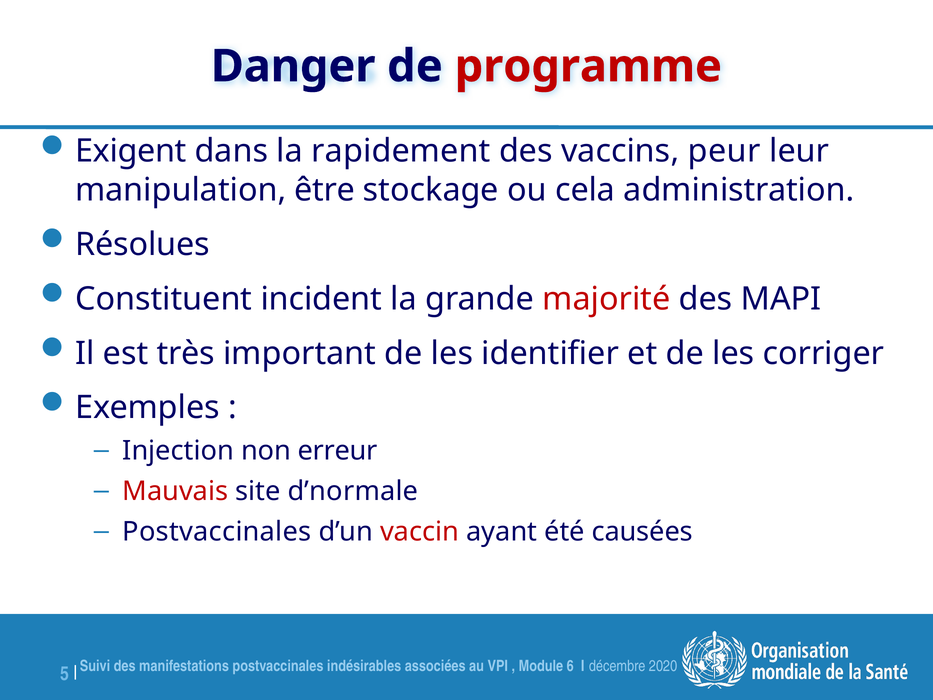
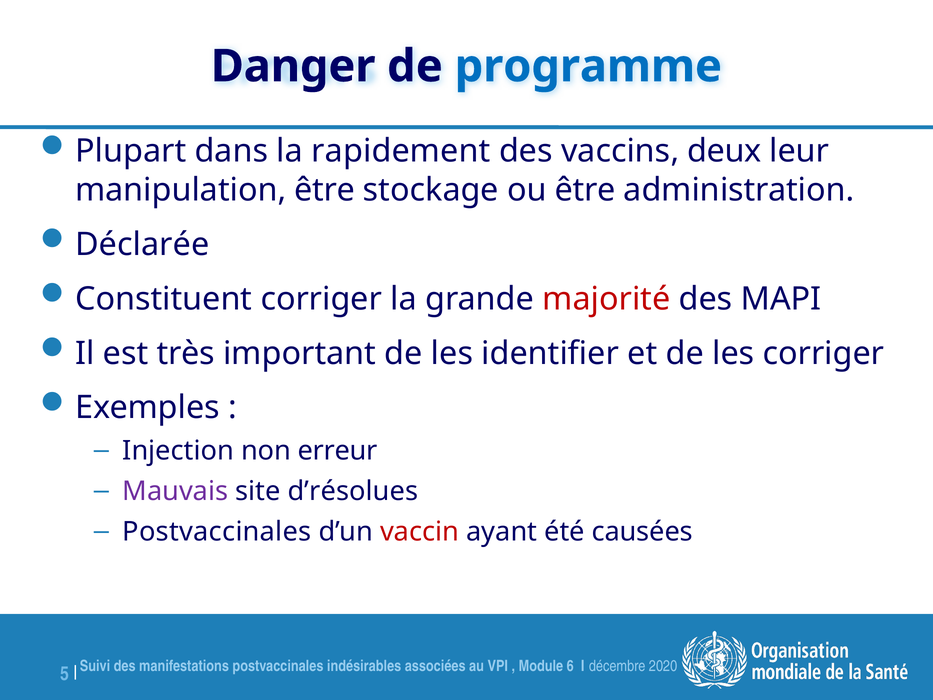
programme colour: red -> blue
Exigent: Exigent -> Plupart
peur: peur -> deux
ou cela: cela -> être
Résolues: Résolues -> Déclarée
Constituent incident: incident -> corriger
Mauvais colour: red -> purple
d’normale: d’normale -> d’résolues
